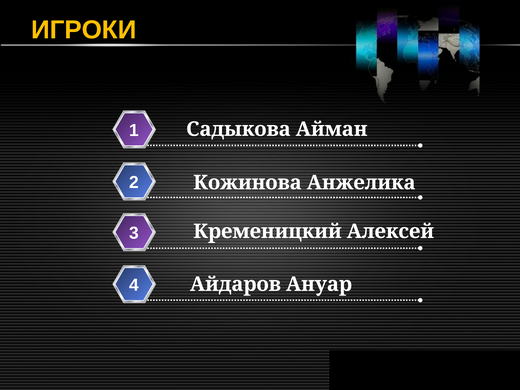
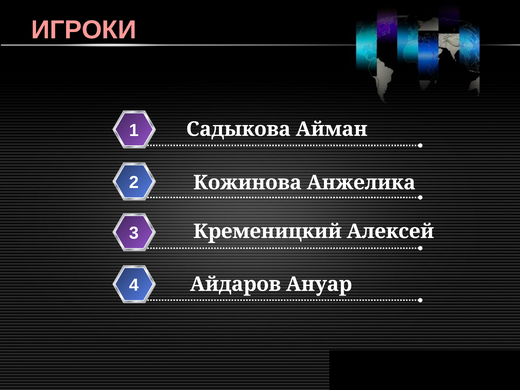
ИГРОКИ colour: yellow -> pink
